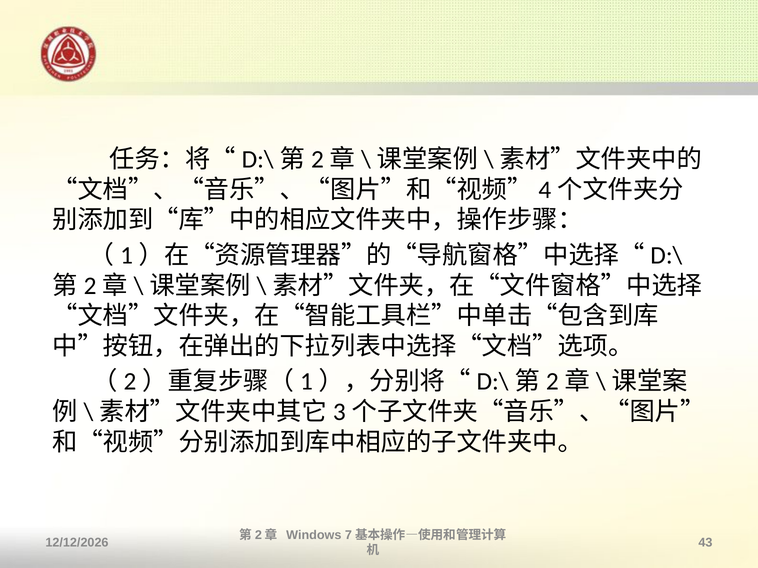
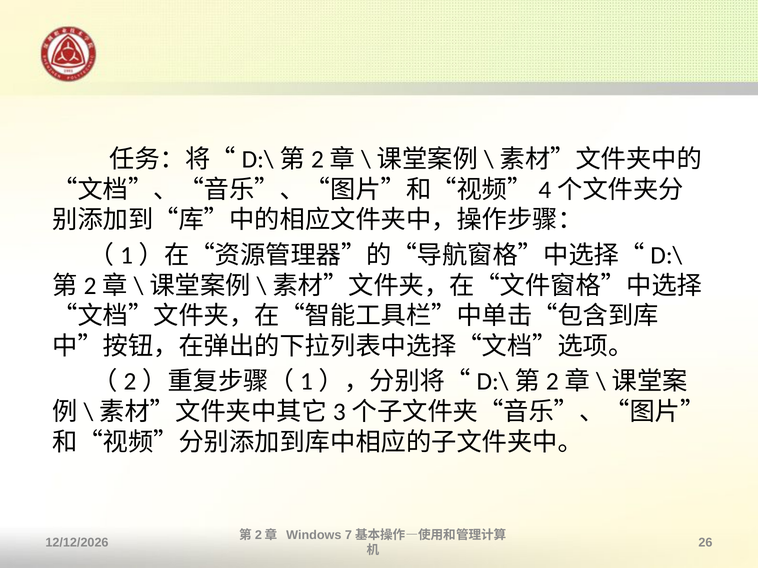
43: 43 -> 26
